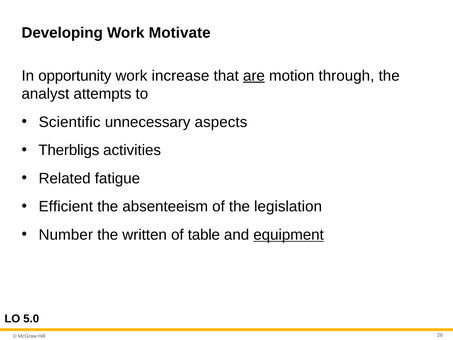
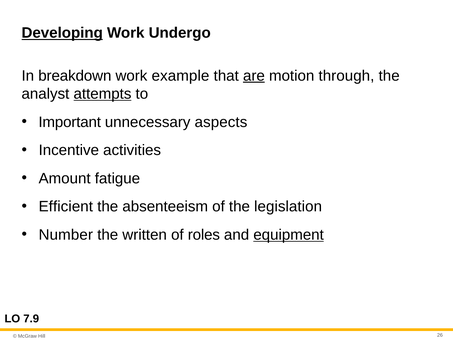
Developing underline: none -> present
Motivate: Motivate -> Undergo
opportunity: opportunity -> breakdown
increase: increase -> example
attempts underline: none -> present
Scientific: Scientific -> Important
Therbligs: Therbligs -> Incentive
Related: Related -> Amount
table: table -> roles
5.0: 5.0 -> 7.9
